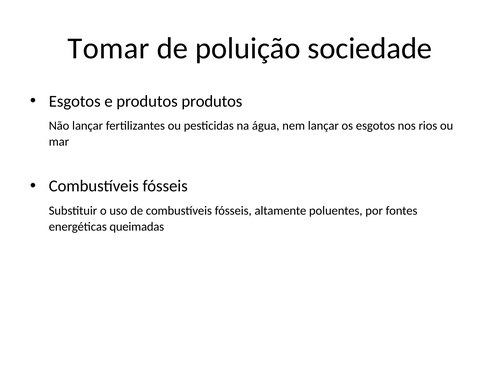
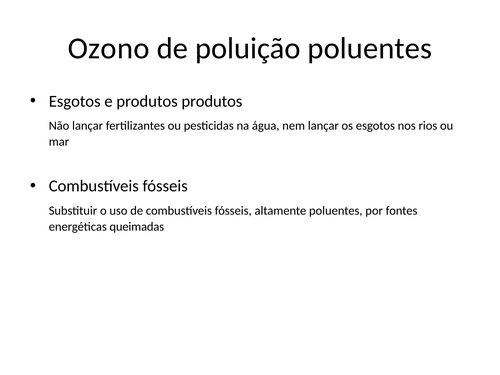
Tomar: Tomar -> Ozono
poluição sociedade: sociedade -> poluentes
